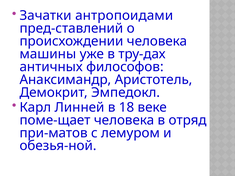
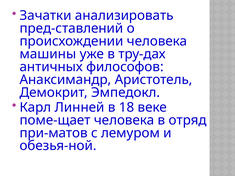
антропоидами: антропоидами -> анализировать
